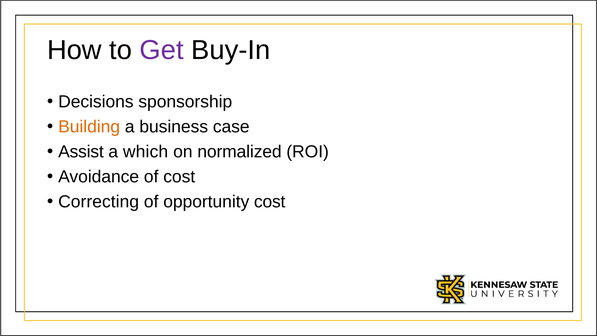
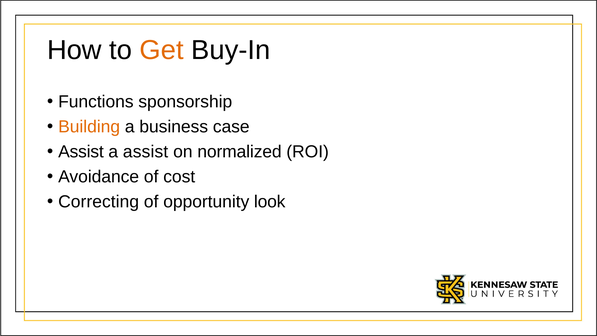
Get colour: purple -> orange
Decisions: Decisions -> Functions
a which: which -> assist
opportunity cost: cost -> look
